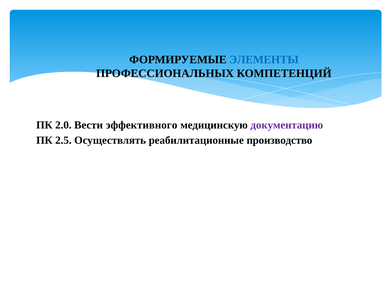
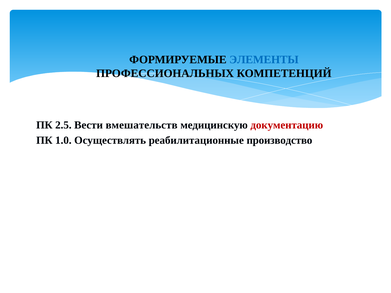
2.0: 2.0 -> 2.5
эффективного: эффективного -> вмешательств
документацию colour: purple -> red
2.5: 2.5 -> 1.0
